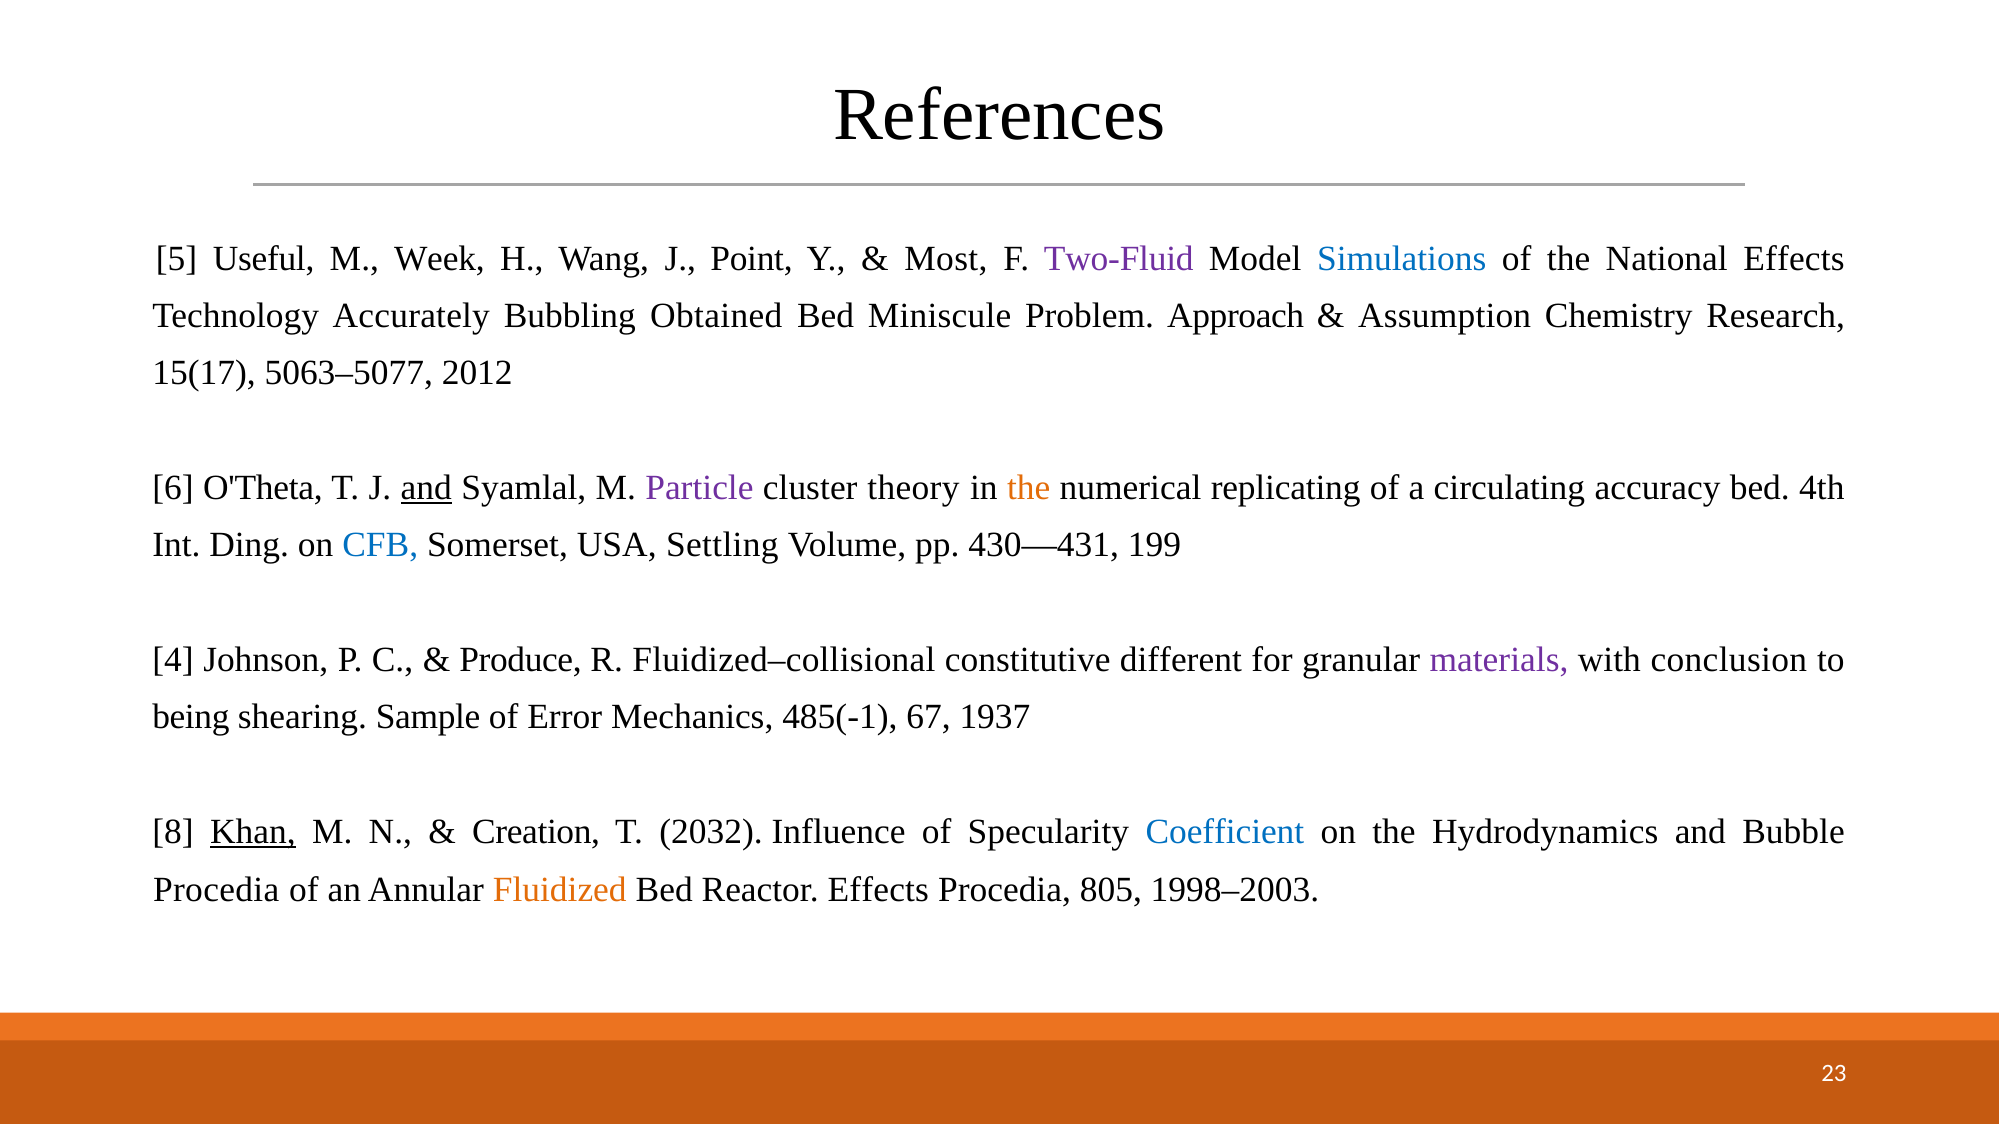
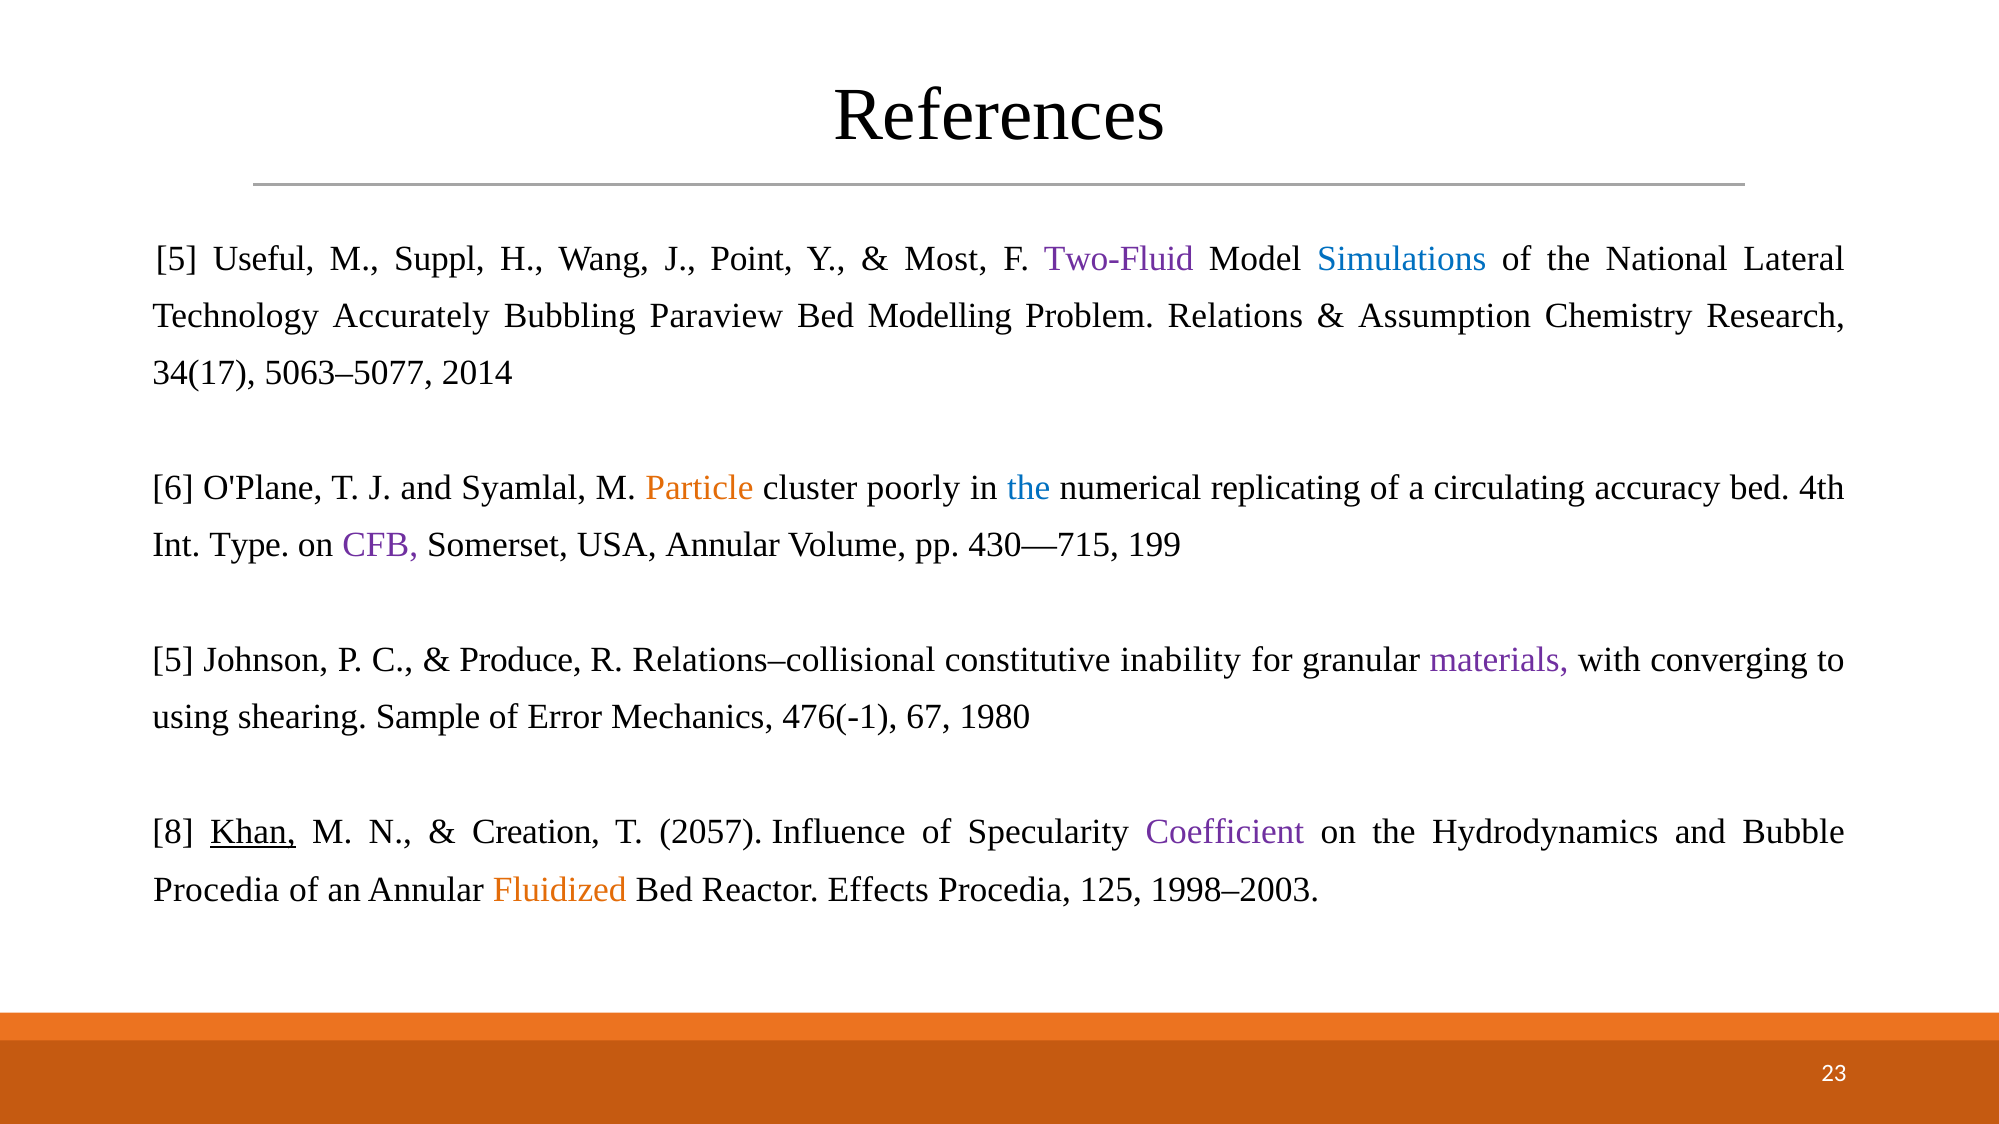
Week: Week -> Suppl
National Effects: Effects -> Lateral
Obtained: Obtained -> Paraview
Miniscule: Miniscule -> Modelling
Approach: Approach -> Relations
15(17: 15(17 -> 34(17
2012: 2012 -> 2014
O'Theta: O'Theta -> O'Plane
and at (426, 488) underline: present -> none
Particle colour: purple -> orange
theory: theory -> poorly
the at (1029, 488) colour: orange -> blue
Ding: Ding -> Type
CFB colour: blue -> purple
USA Settling: Settling -> Annular
430—431: 430—431 -> 430—715
4 at (173, 660): 4 -> 5
Fluidized–collisional: Fluidized–collisional -> Relations–collisional
different: different -> inability
conclusion: conclusion -> converging
being: being -> using
485(-1: 485(-1 -> 476(-1
1937: 1937 -> 1980
2032: 2032 -> 2057
Coefficient colour: blue -> purple
805: 805 -> 125
